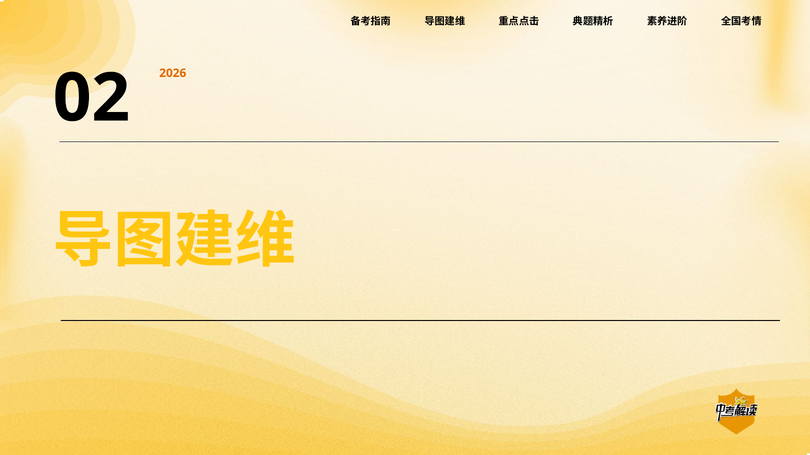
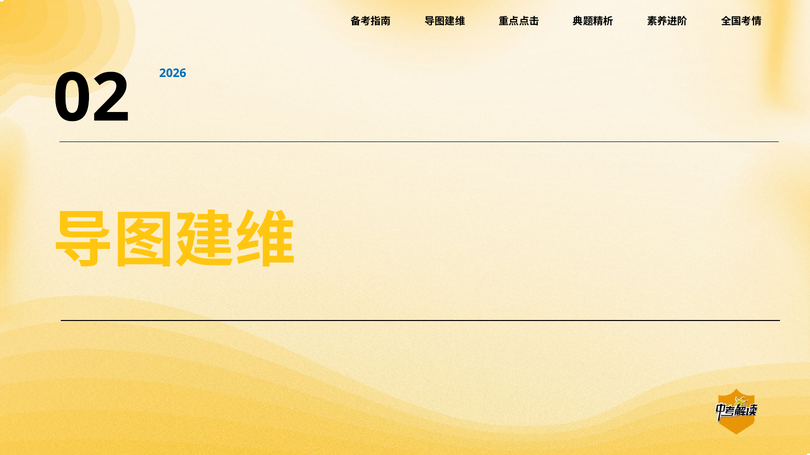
2026 colour: orange -> blue
